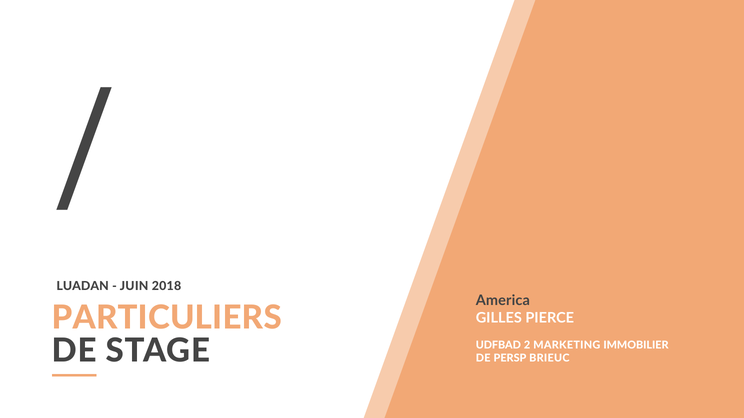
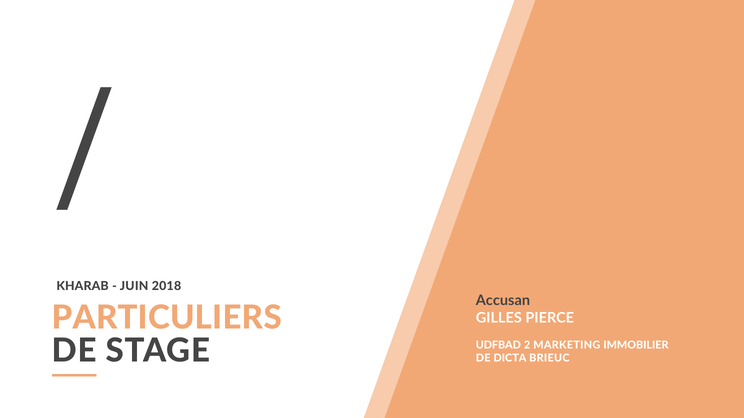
LUADAN: LUADAN -> KHARAB
America: America -> Accusan
PERSP: PERSP -> DICTA
